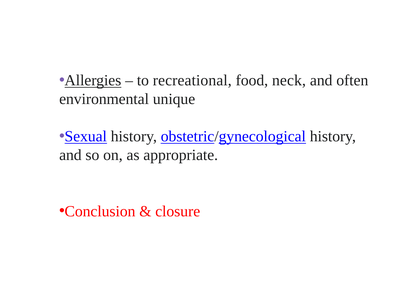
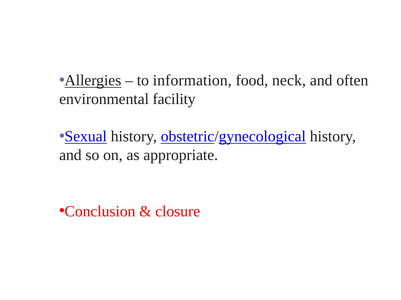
recreational: recreational -> information
unique: unique -> facility
